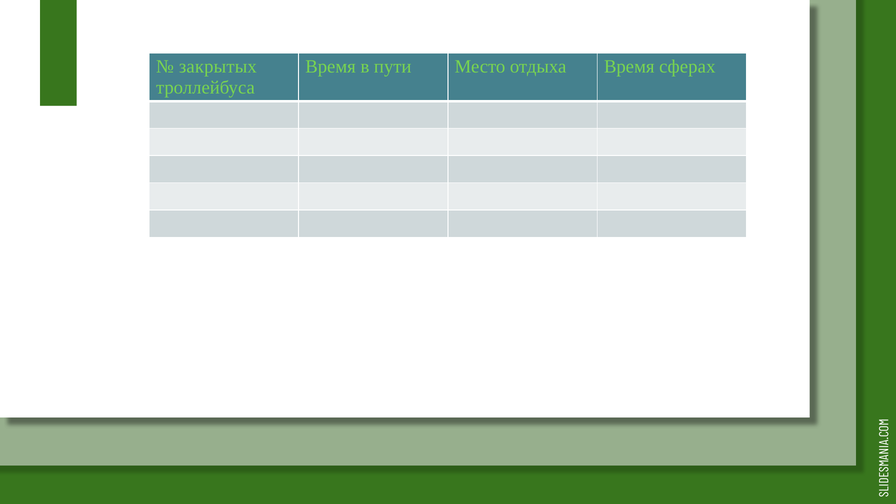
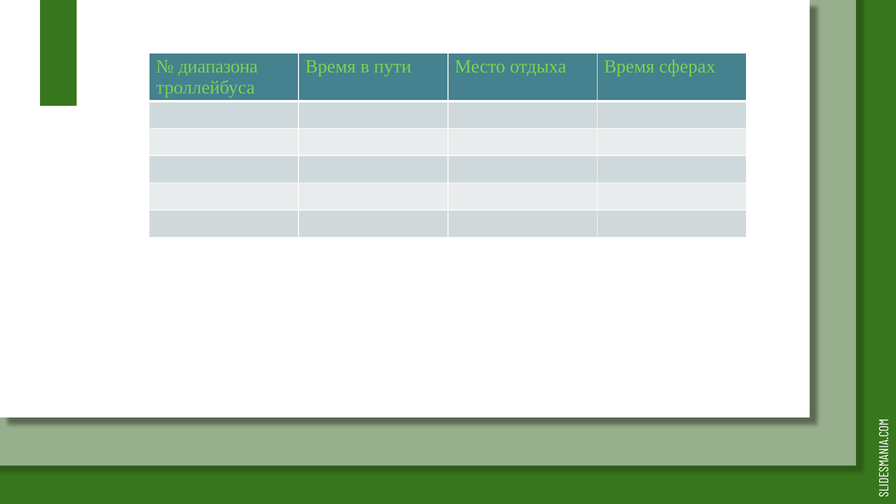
закрытых: закрытых -> диапазона
